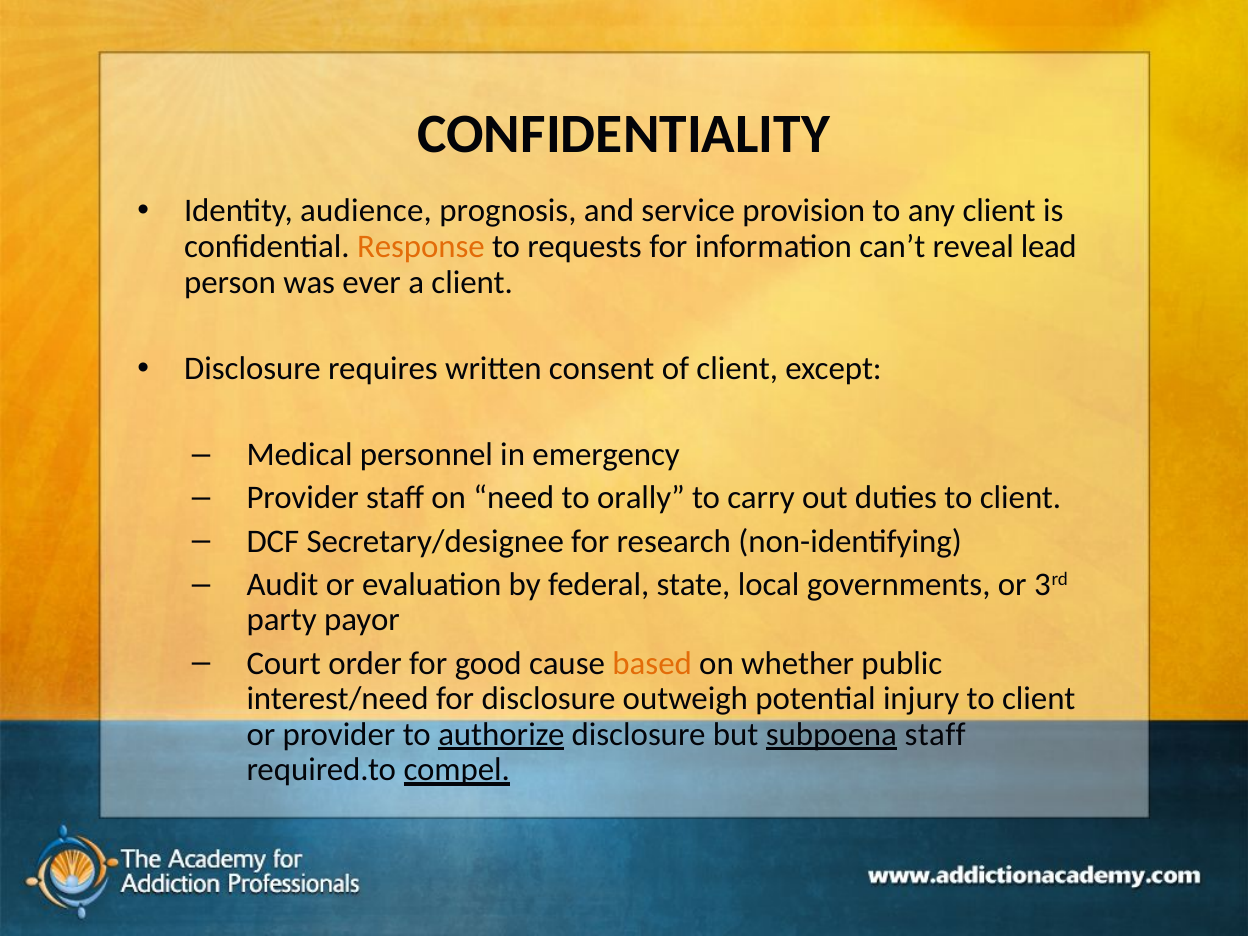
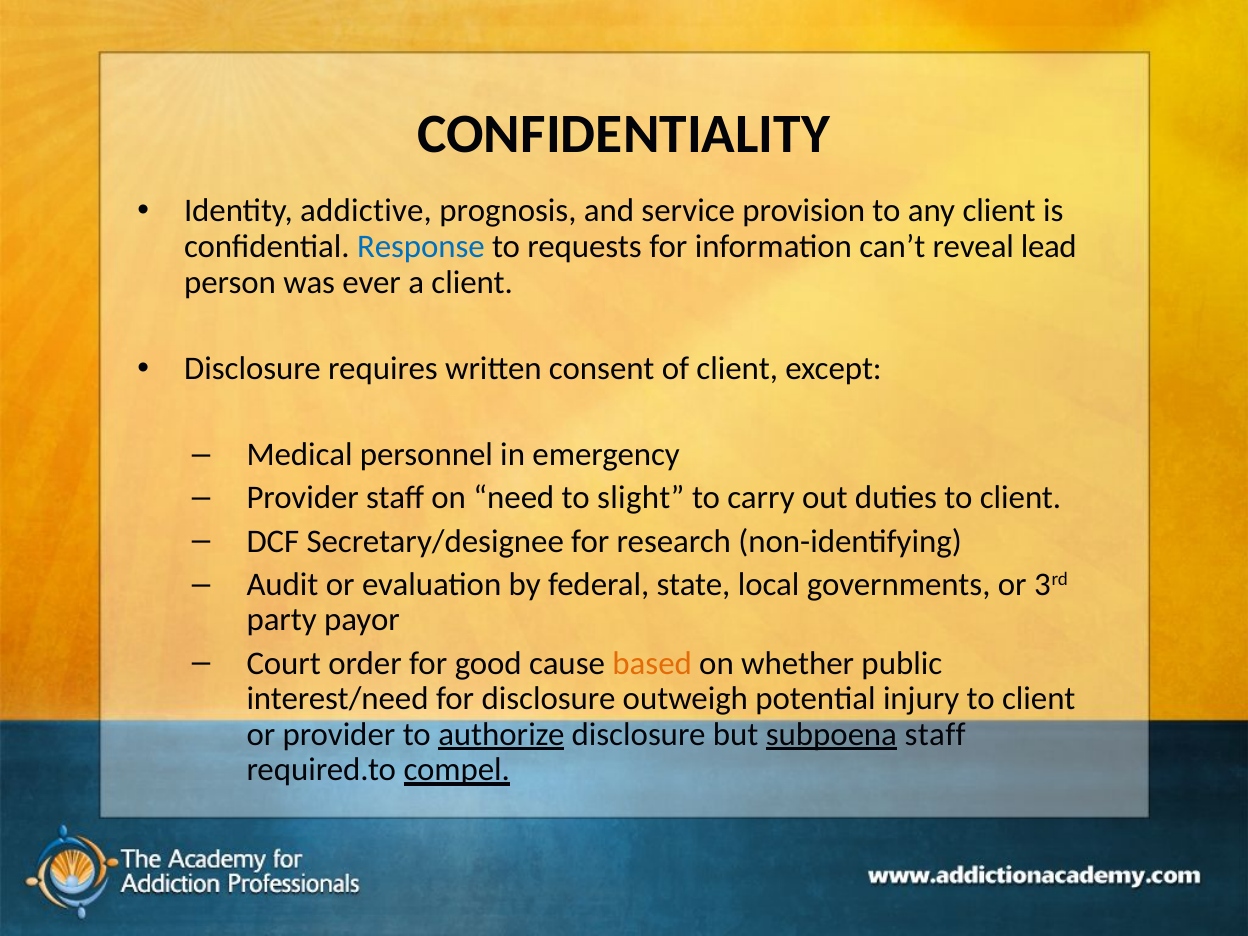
audience: audience -> addictive
Response colour: orange -> blue
orally: orally -> slight
